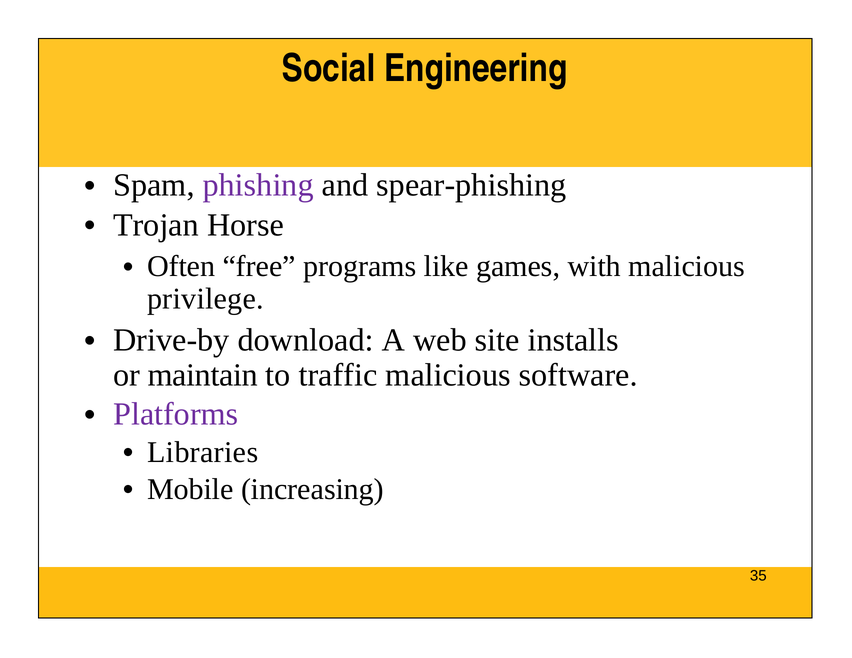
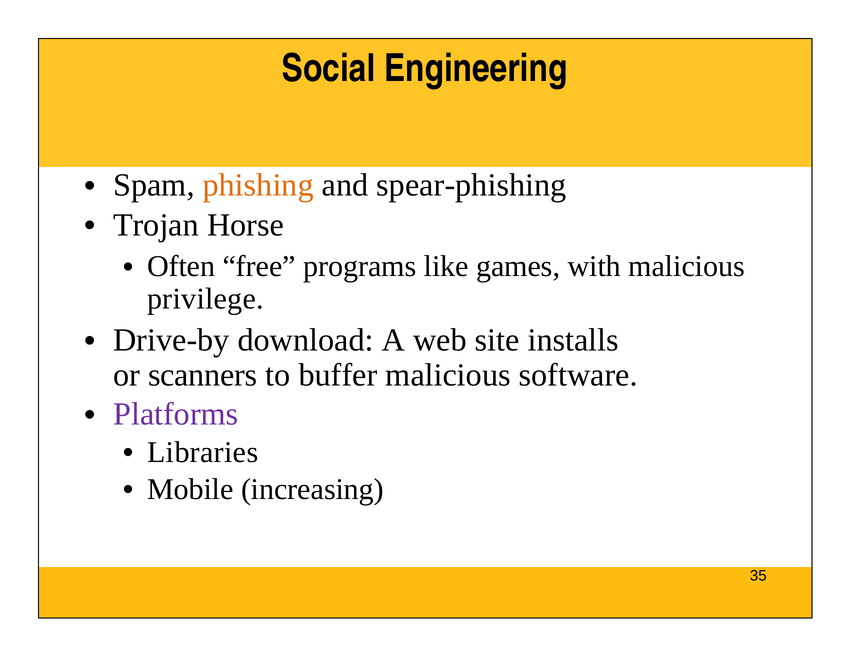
phishing colour: purple -> orange
maintain: maintain -> scanners
traffic: traffic -> buffer
